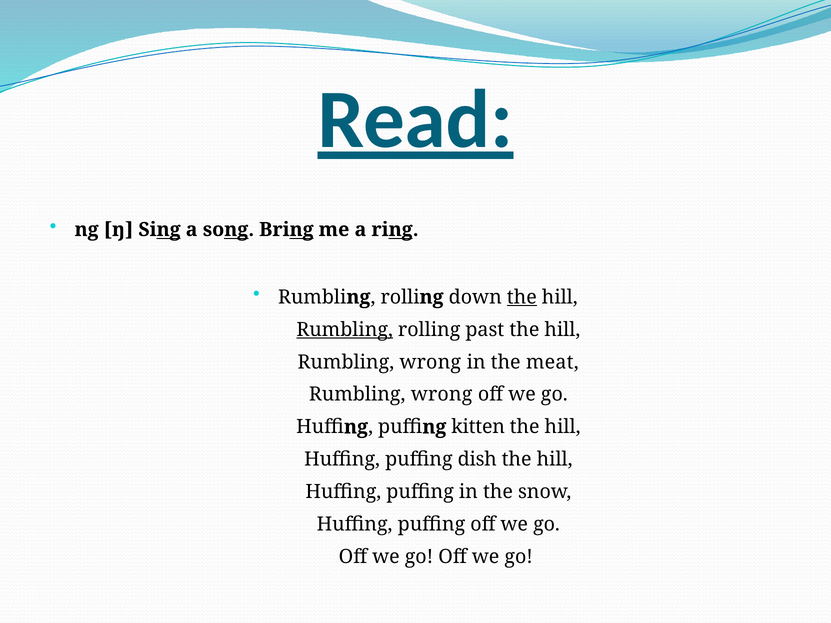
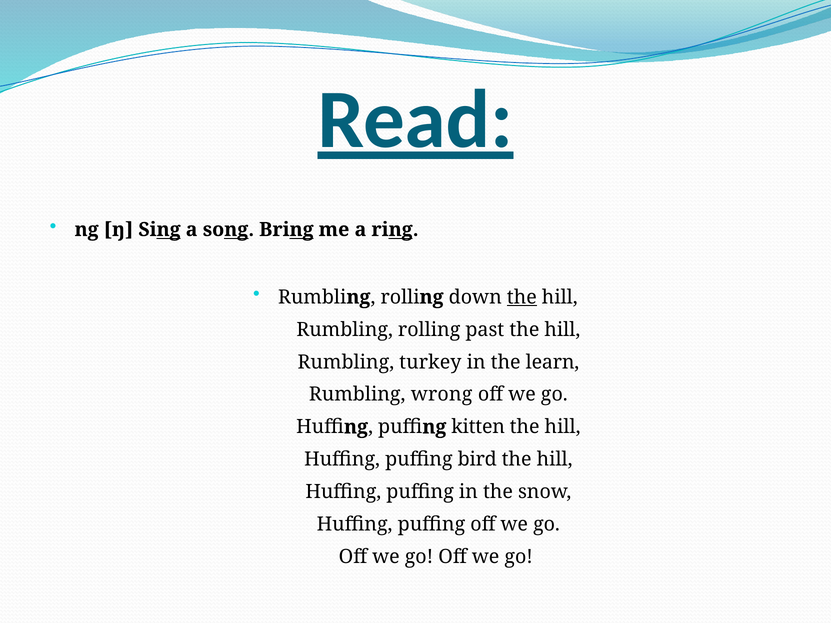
Rumbling at (345, 330) underline: present -> none
wrong at (430, 362): wrong -> turkey
meat: meat -> learn
dish: dish -> bird
